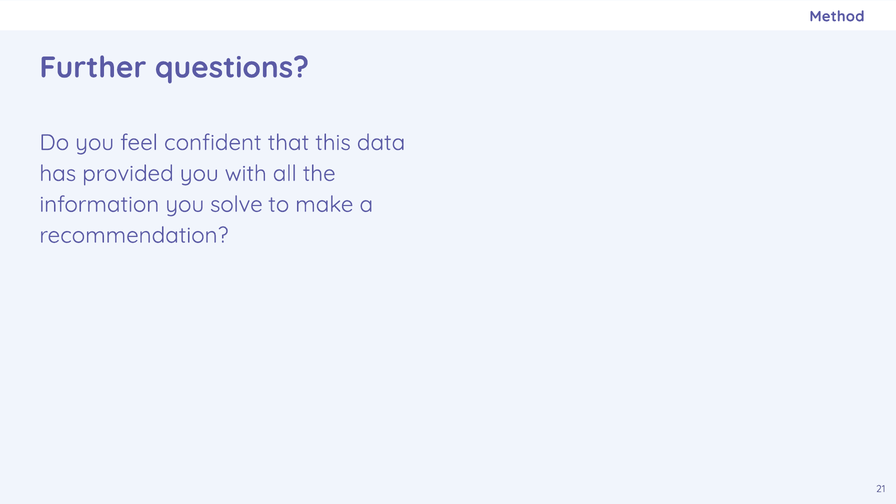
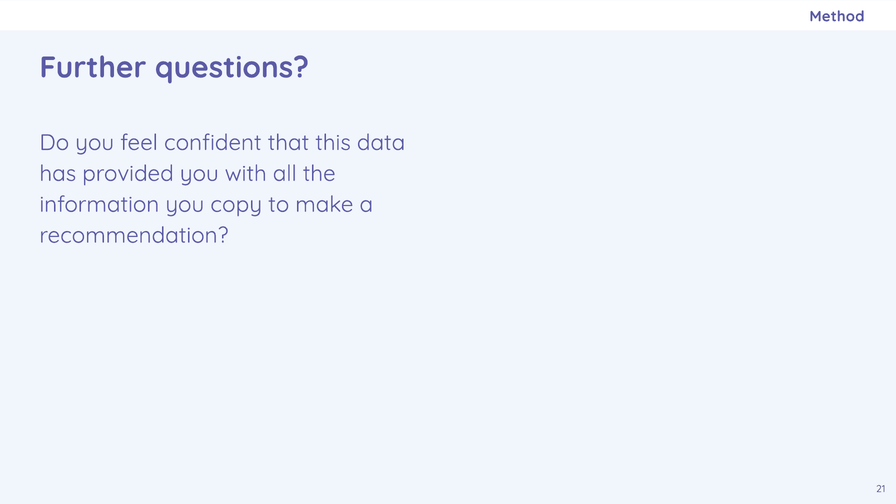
solve: solve -> copy
